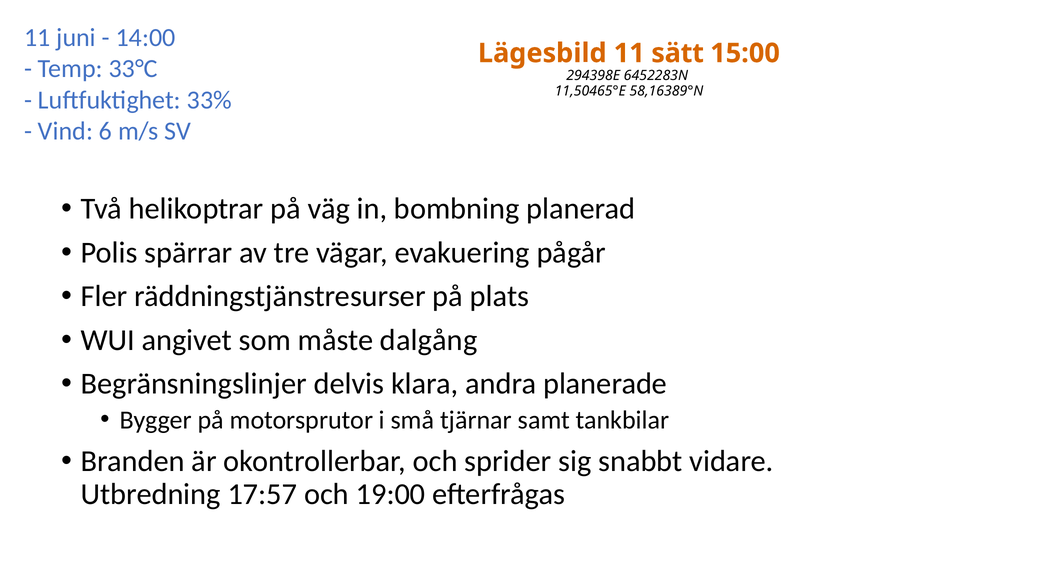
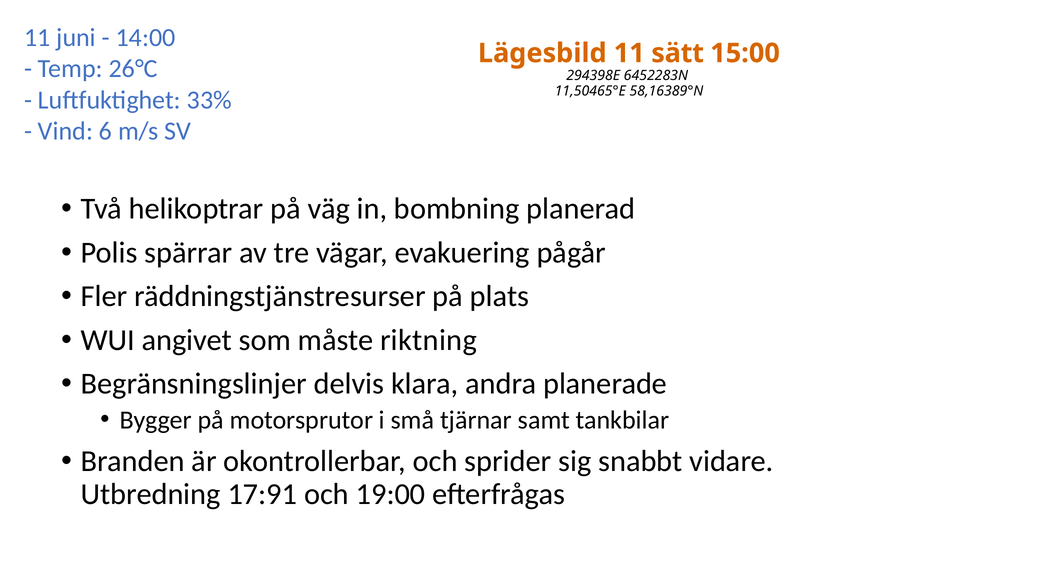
33°C: 33°C -> 26°C
dalgång: dalgång -> riktning
17:57: 17:57 -> 17:91
